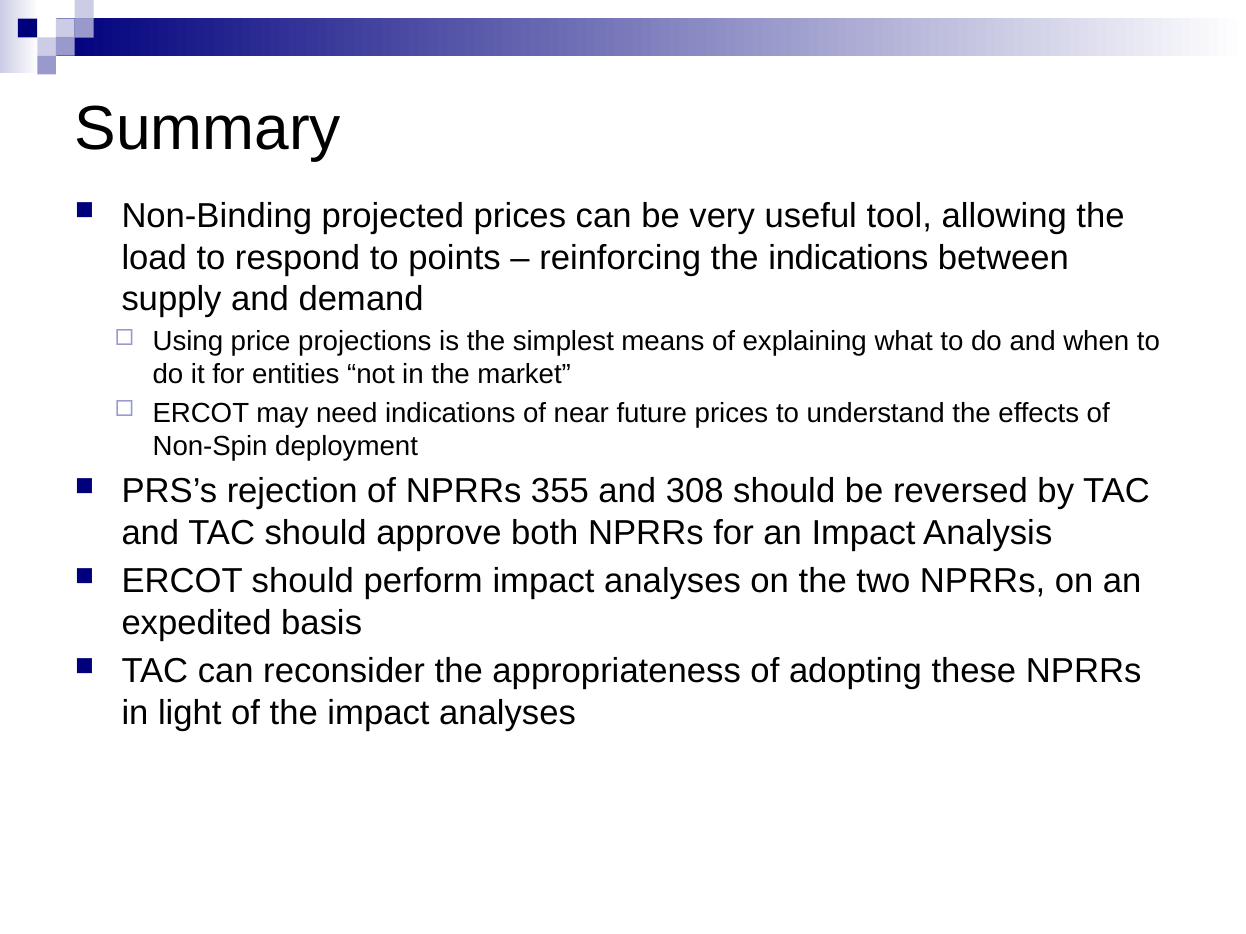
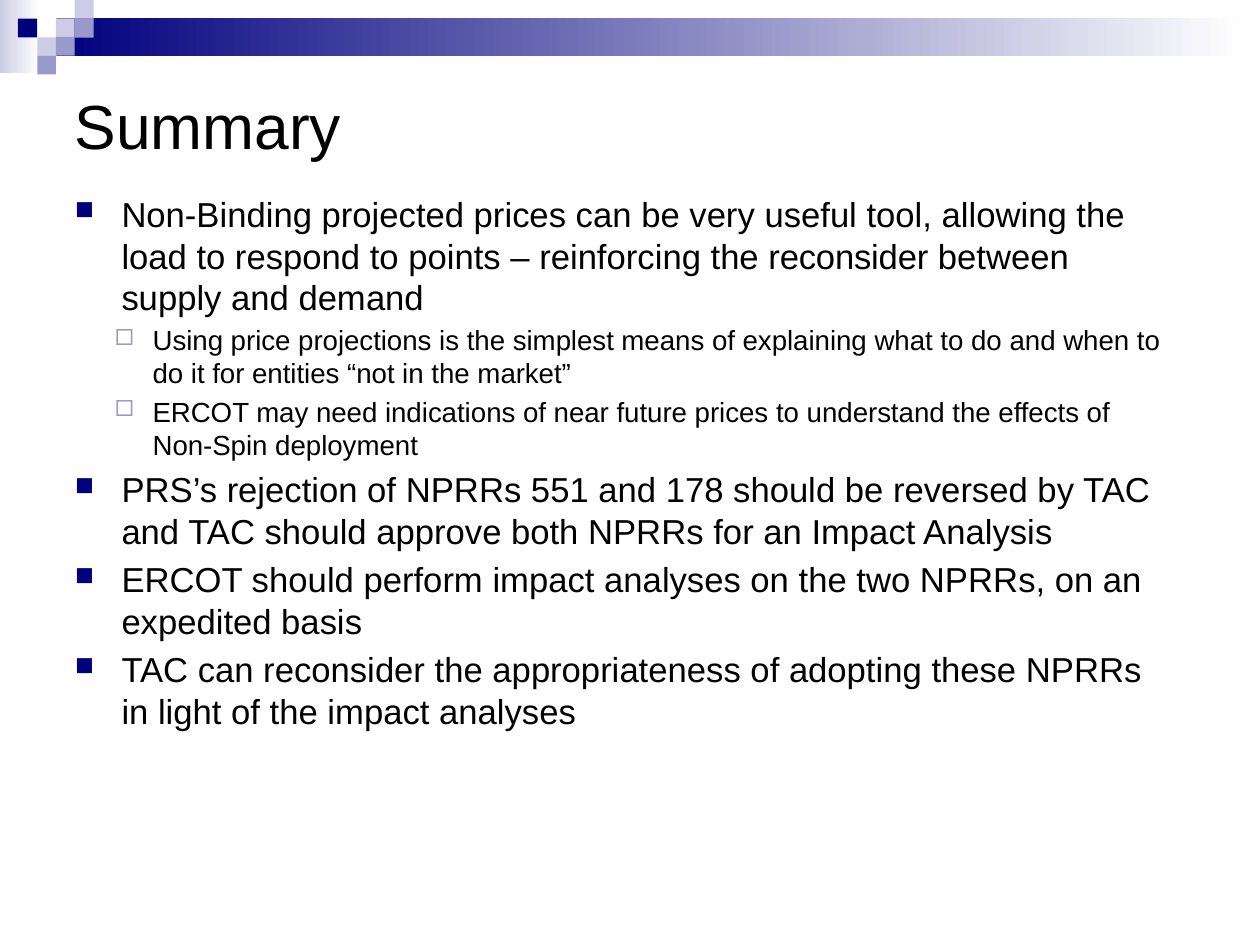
the indications: indications -> reconsider
355: 355 -> 551
308: 308 -> 178
